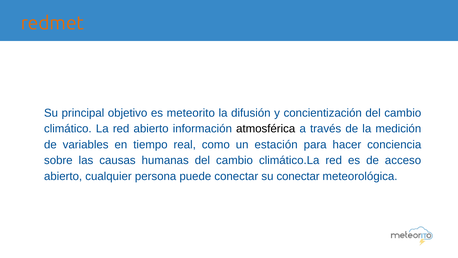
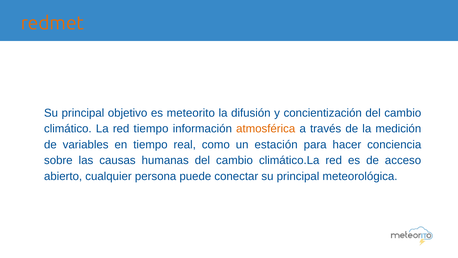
red abierto: abierto -> tiempo
atmosférica colour: black -> orange
conectar su conectar: conectar -> principal
